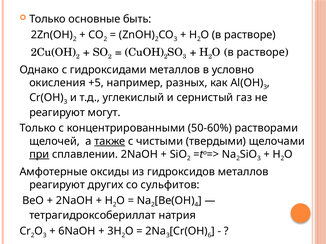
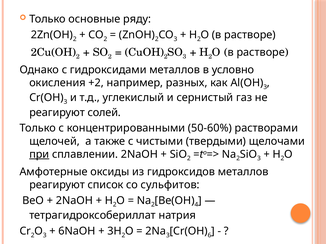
быть: быть -> ряду
+5: +5 -> +2
могут: могут -> солей
также underline: present -> none
других: других -> список
